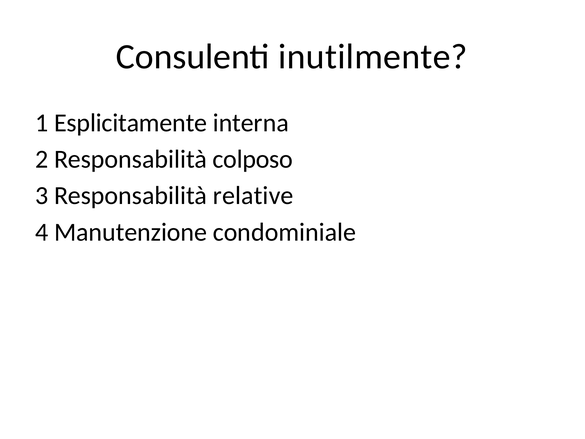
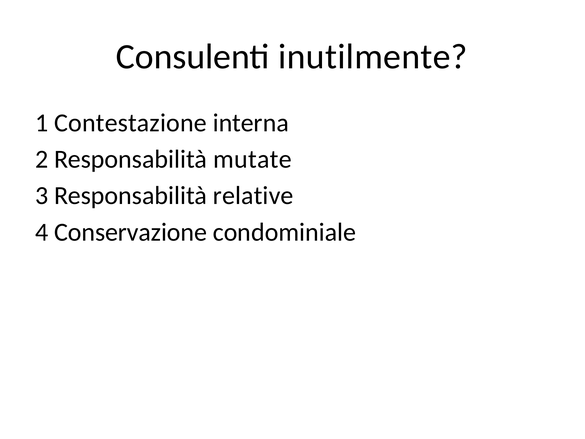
Esplicitamente: Esplicitamente -> Contestazione
colposo: colposo -> mutate
Manutenzione: Manutenzione -> Conservazione
